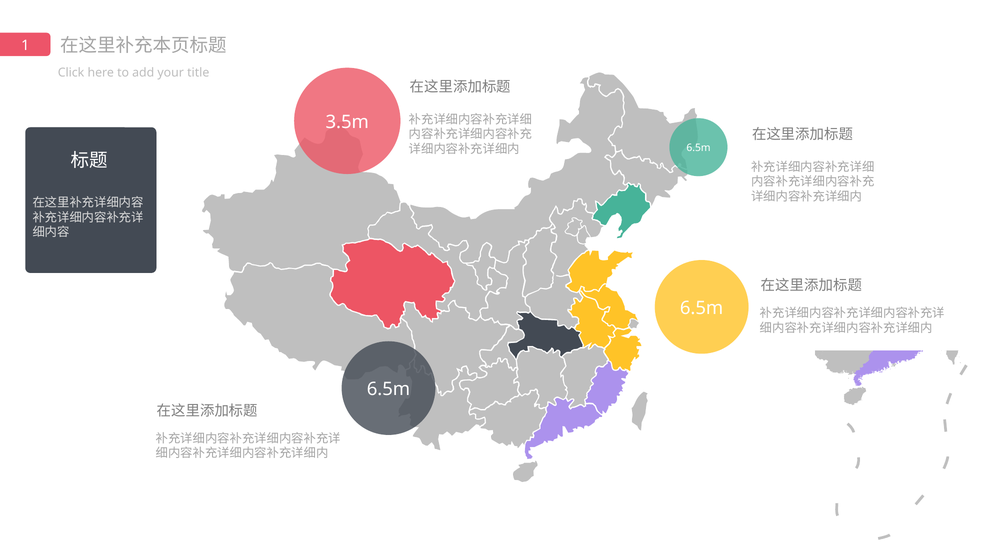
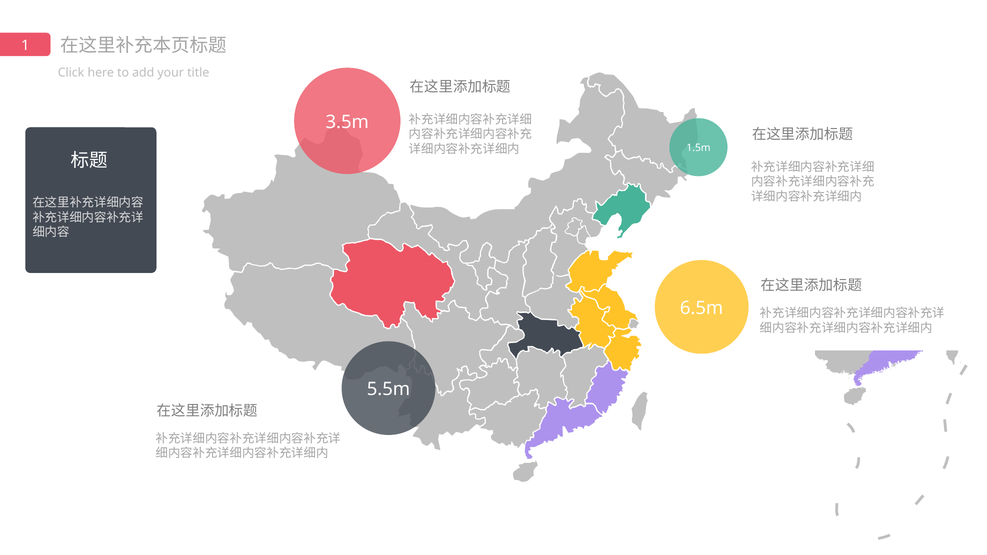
6.5m at (698, 148): 6.5m -> 1.5m
6.5m at (388, 390): 6.5m -> 5.5m
